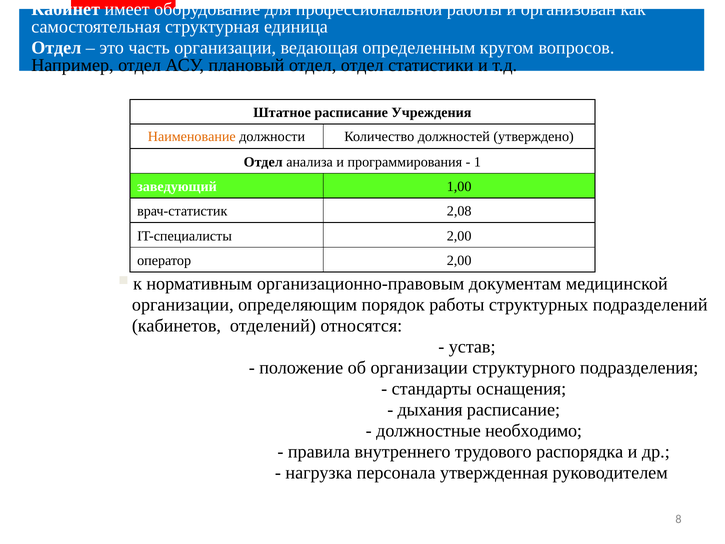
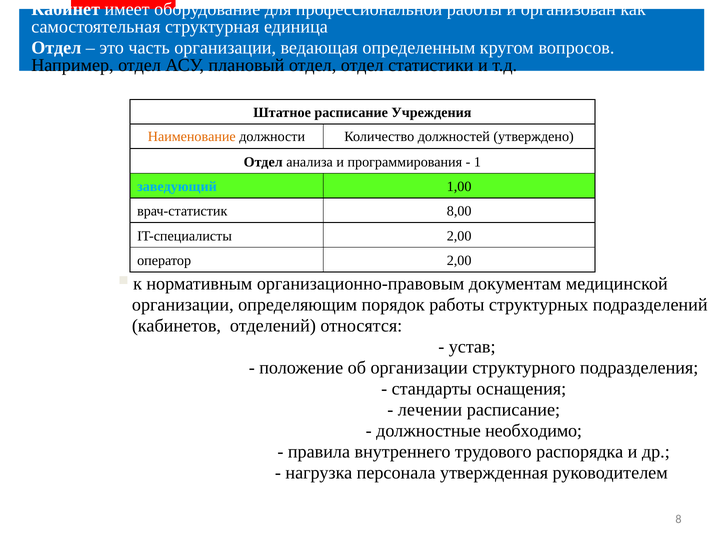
заведующий colour: white -> light blue
2,08: 2,08 -> 8,00
дыхания: дыхания -> лечении
